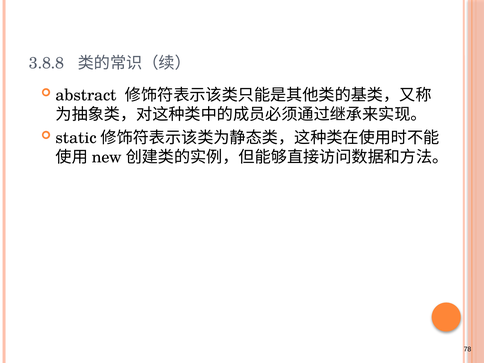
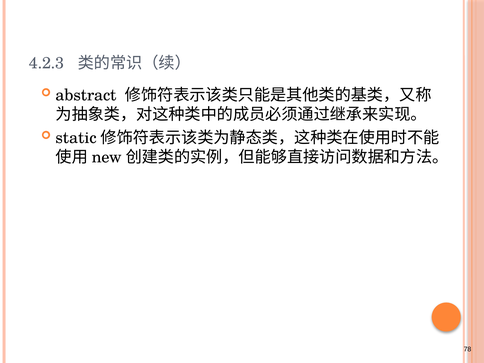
3.8.8: 3.8.8 -> 4.2.3
